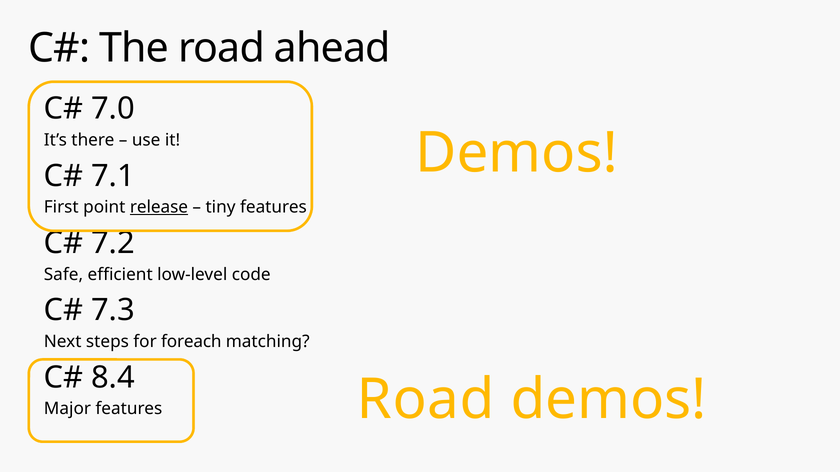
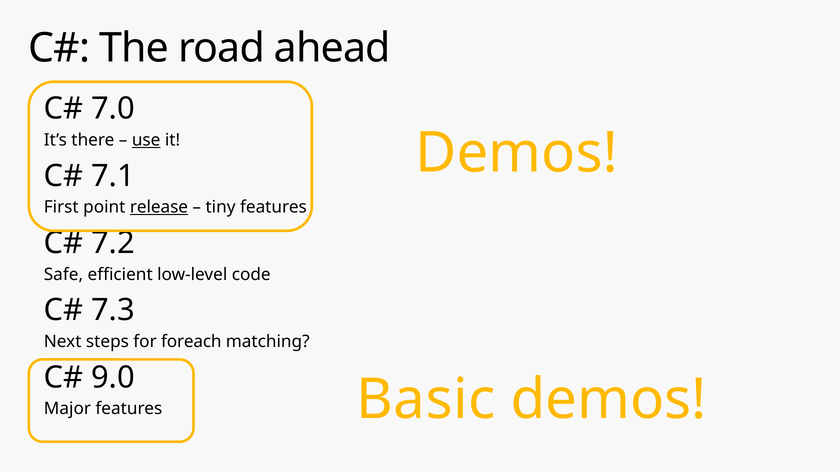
use underline: none -> present
8.4: 8.4 -> 9.0
Road at (426, 400): Road -> Basic
